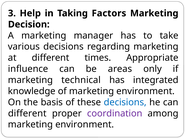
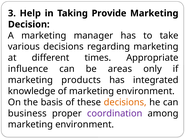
Factors: Factors -> Provide
technical: technical -> products
decisions at (125, 102) colour: blue -> orange
different at (27, 113): different -> business
